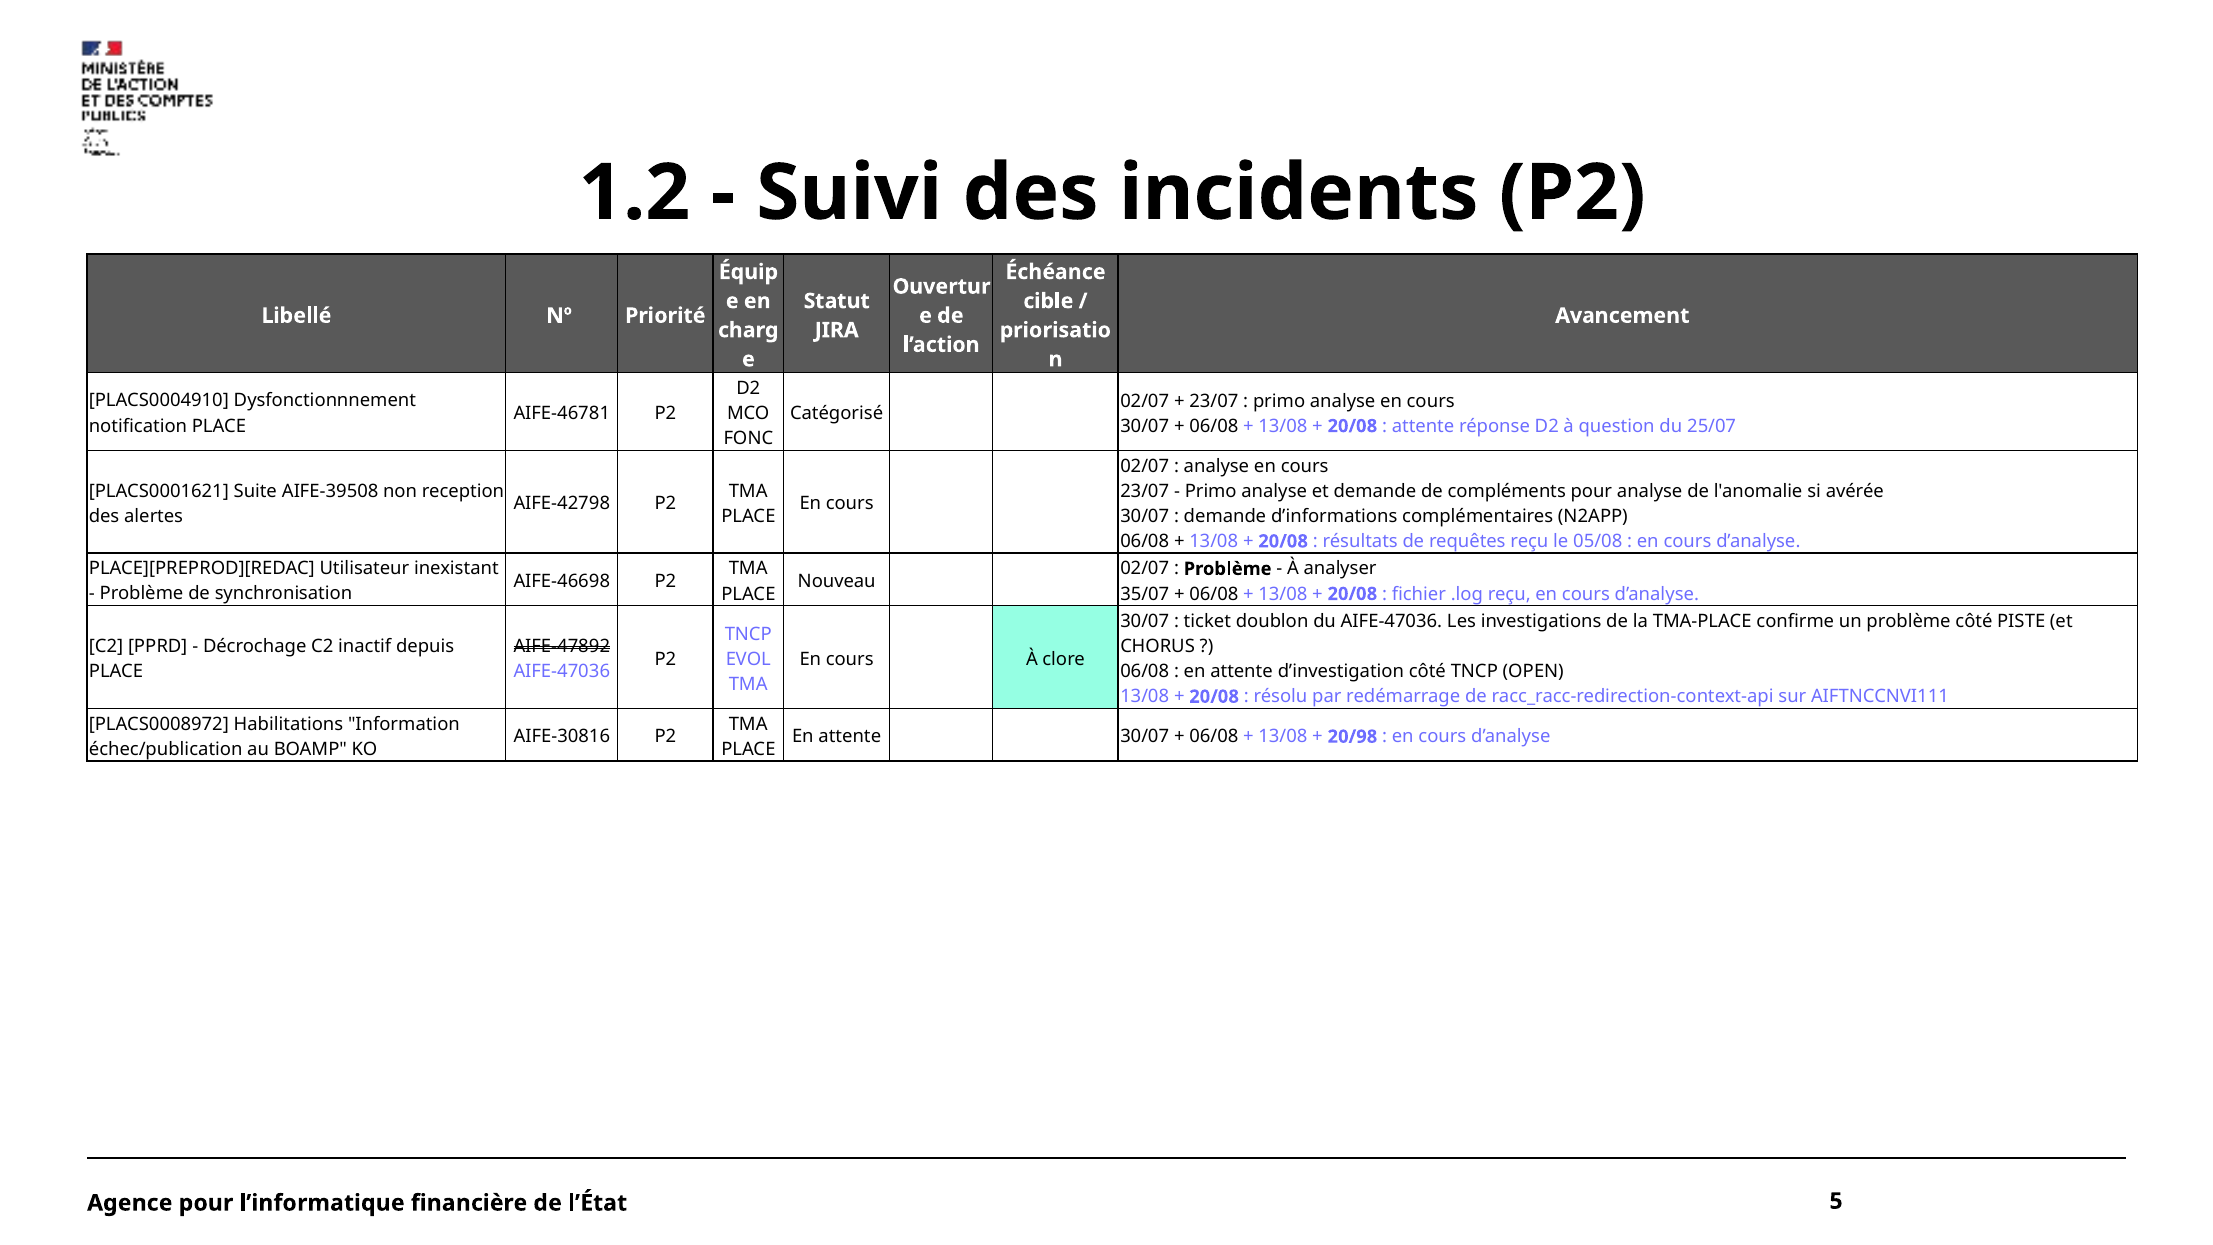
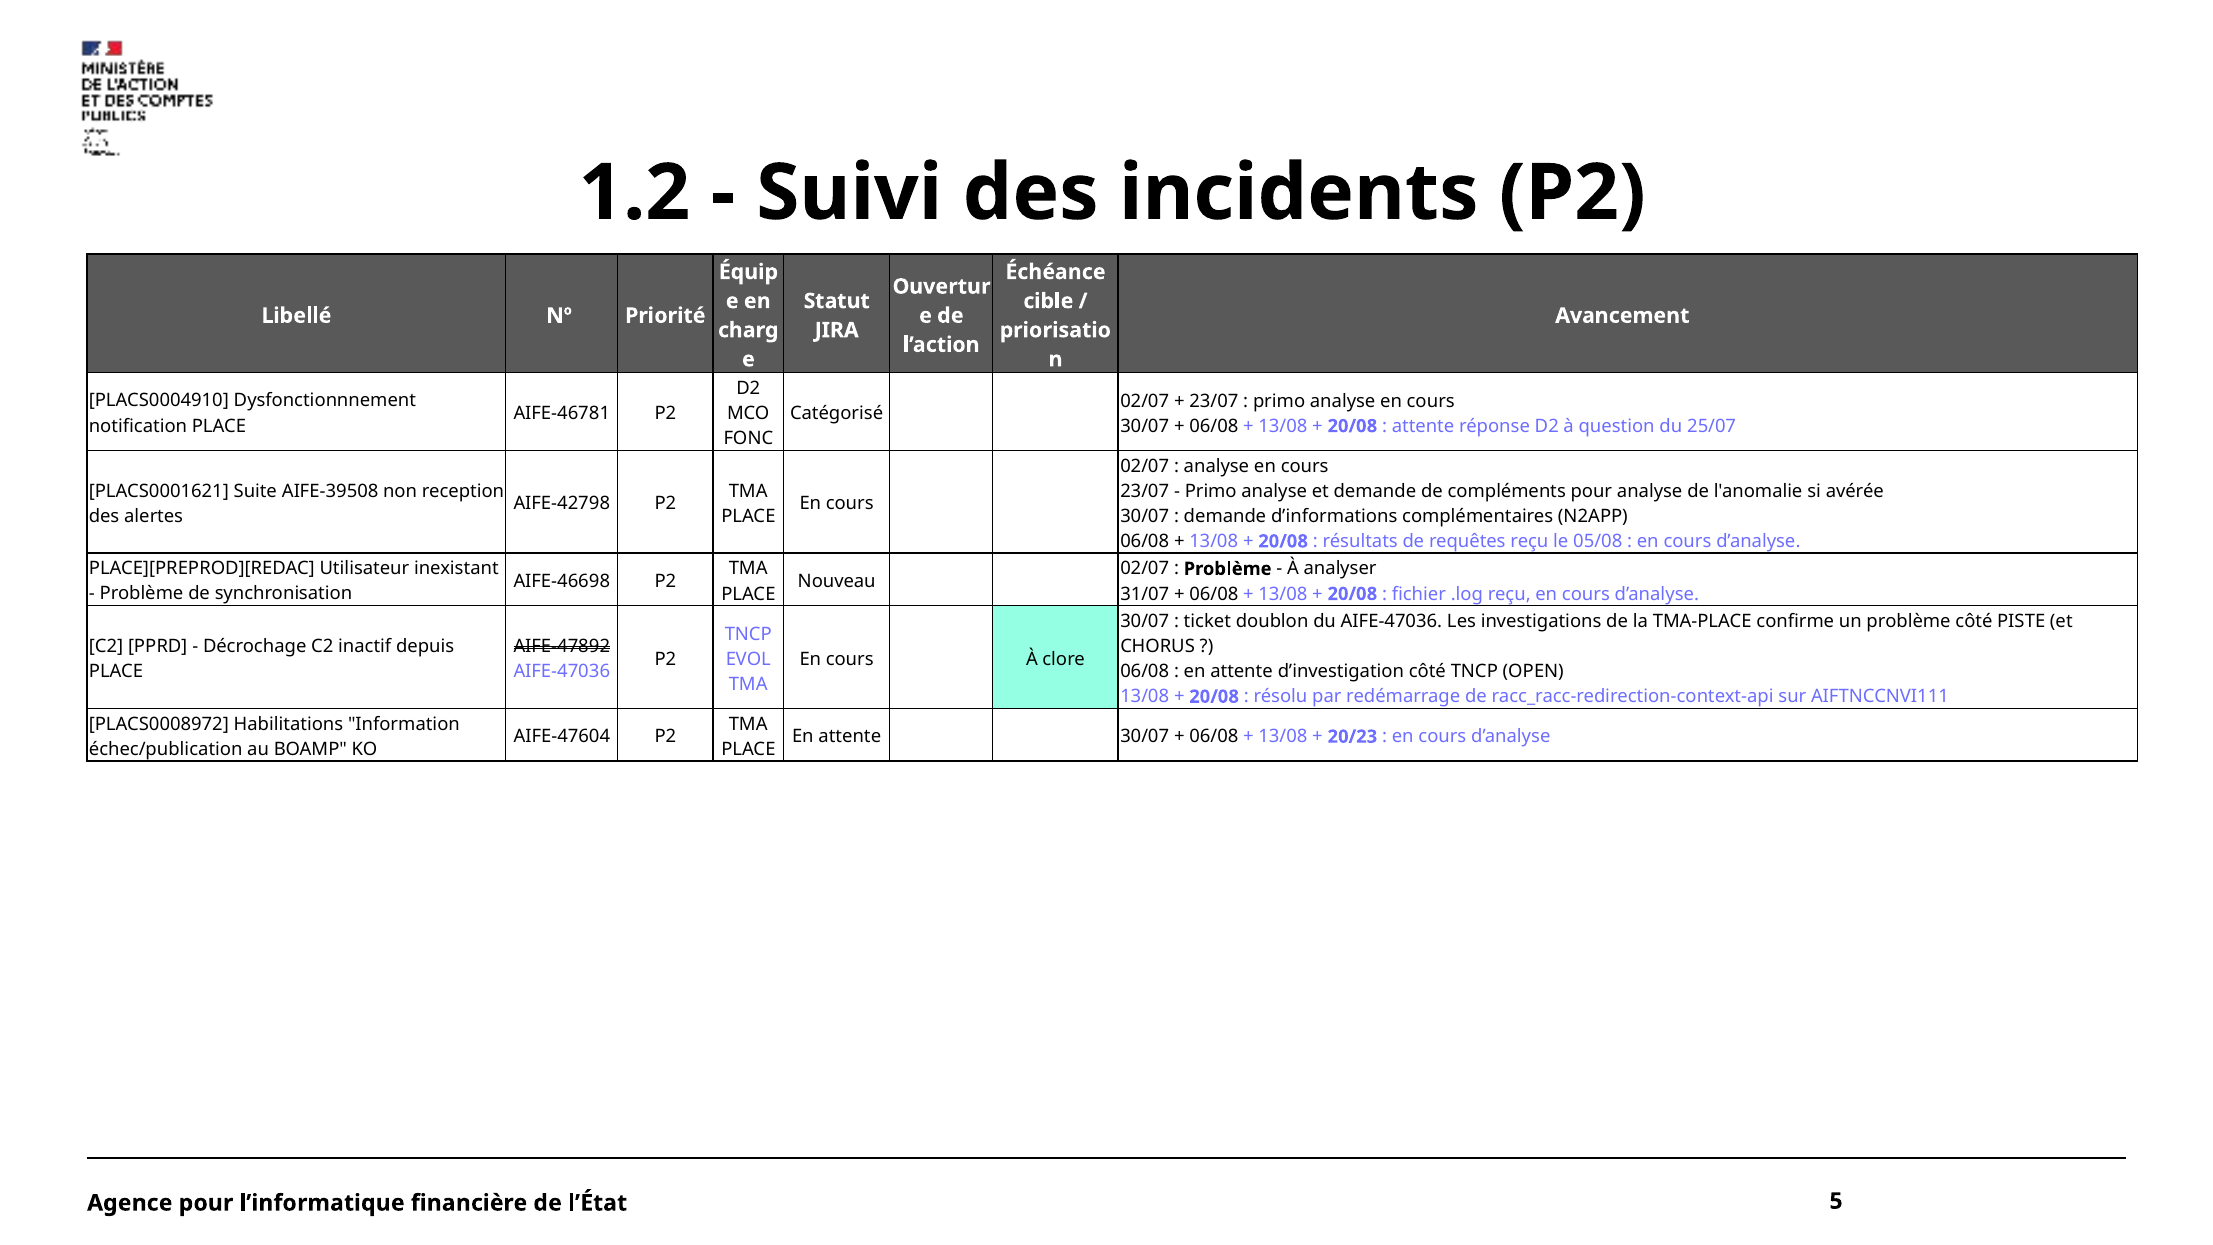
35/07: 35/07 -> 31/07
AIFE-30816: AIFE-30816 -> AIFE-47604
20/98: 20/98 -> 20/23
